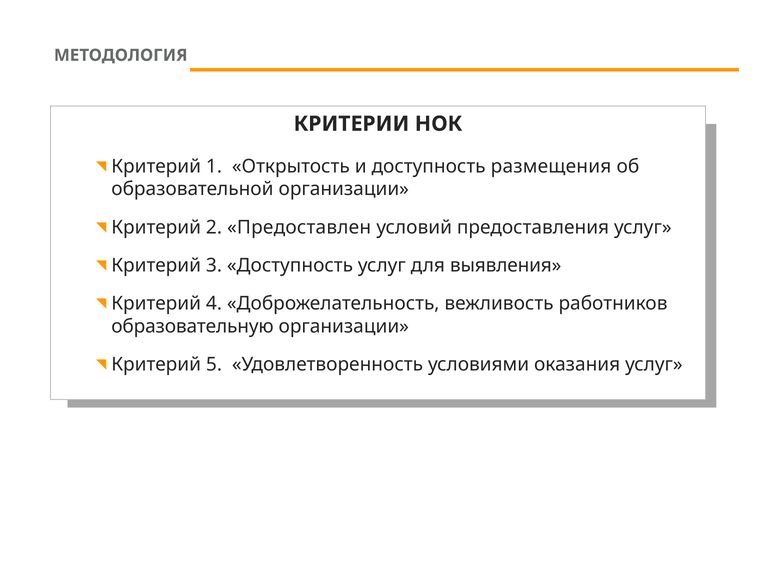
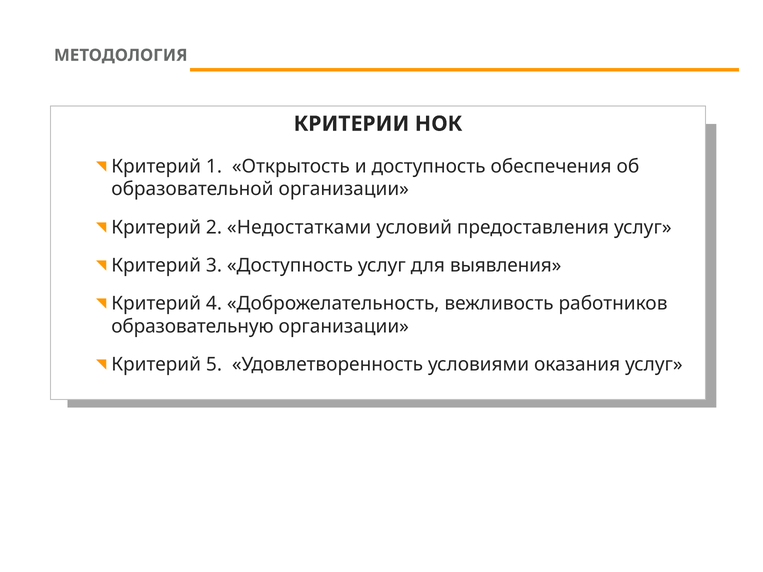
размещения: размещения -> обеспечения
Предоставлен: Предоставлен -> Недостатками
